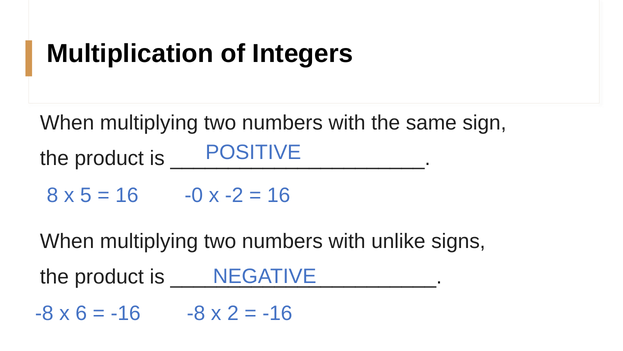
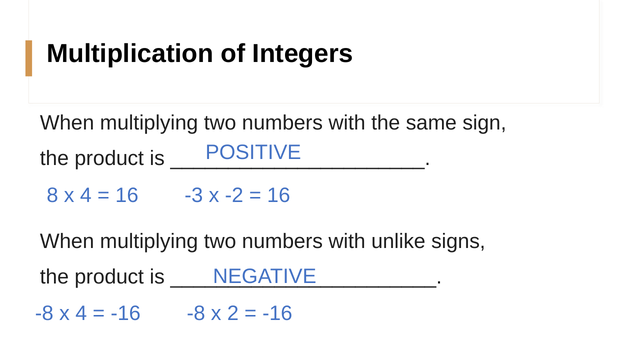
8 x 5: 5 -> 4
-0: -0 -> -3
-8 x 6: 6 -> 4
